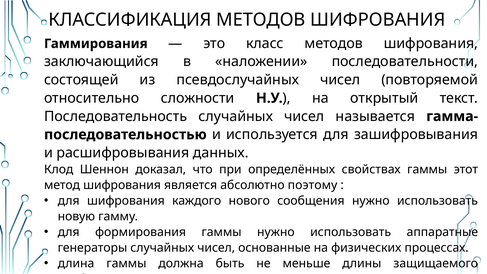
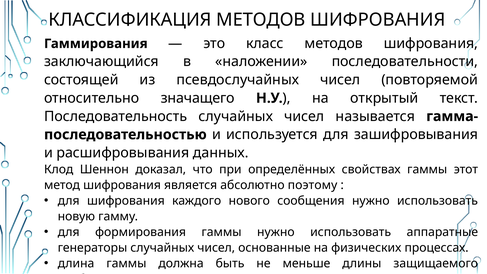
сложности: сложности -> значащего
